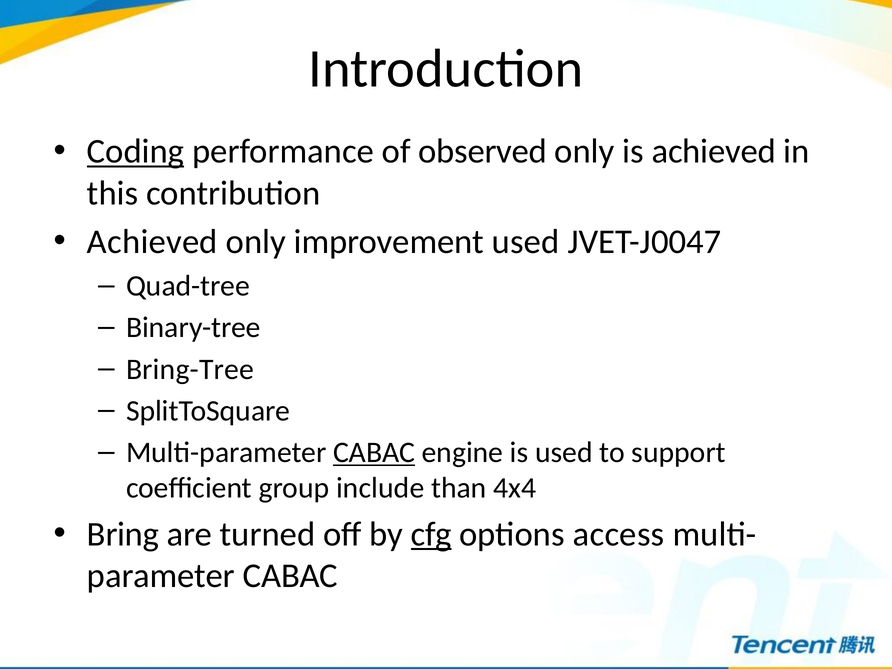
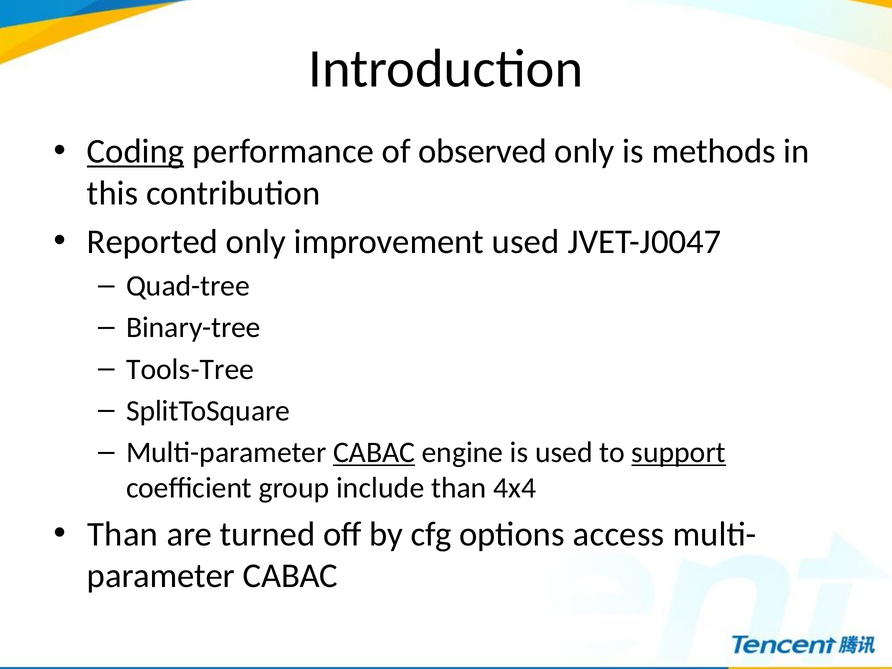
is achieved: achieved -> methods
Achieved at (152, 242): Achieved -> Reported
Bring-Tree: Bring-Tree -> Tools-Tree
support underline: none -> present
Bring at (123, 534): Bring -> Than
cfg underline: present -> none
